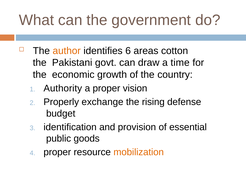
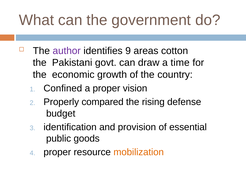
author colour: orange -> purple
6: 6 -> 9
Authority: Authority -> Confined
exchange: exchange -> compared
